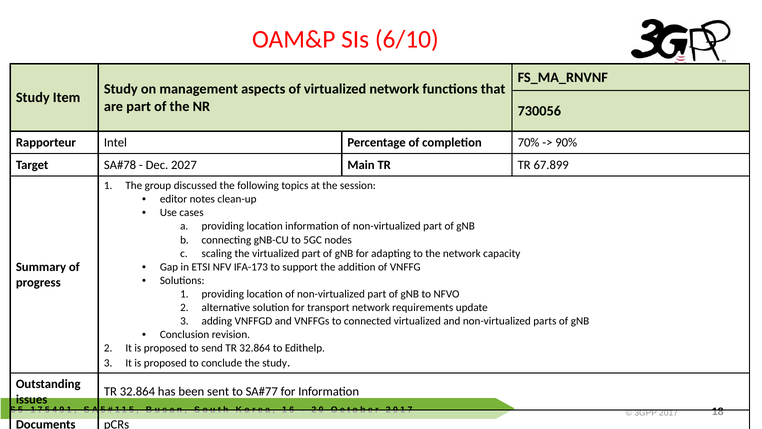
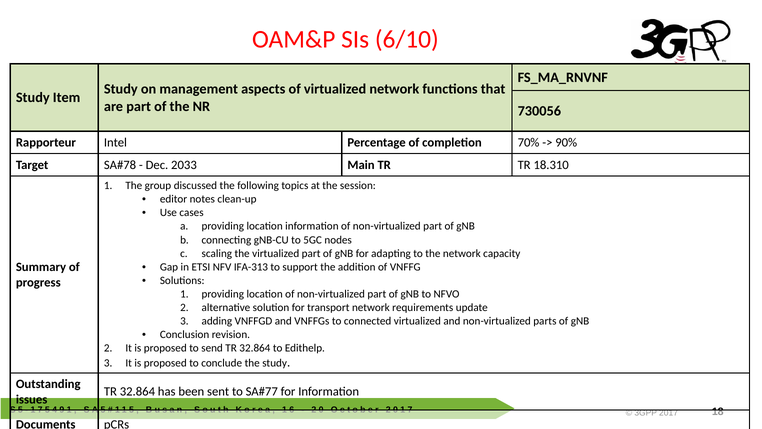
2027: 2027 -> 2033
67.899: 67.899 -> 18.310
IFA-173: IFA-173 -> IFA-313
